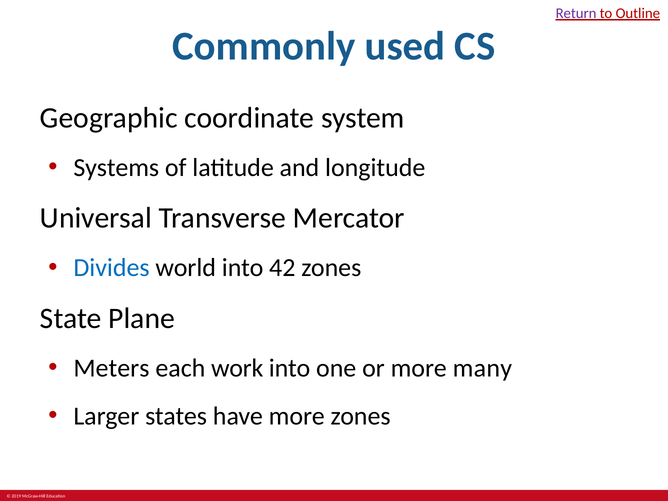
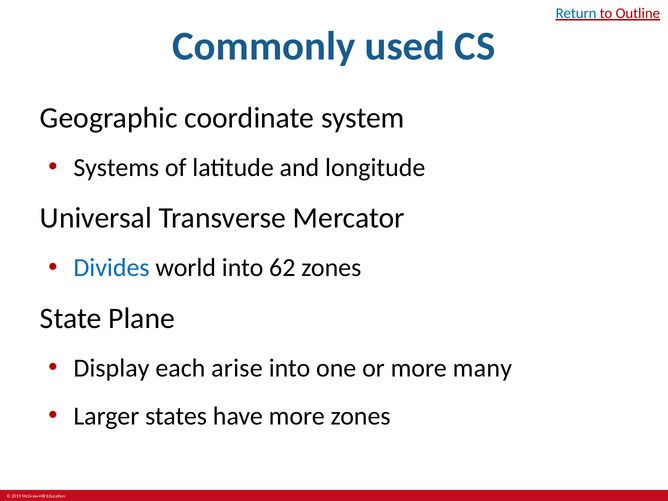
Return colour: purple -> blue
42: 42 -> 62
Meters: Meters -> Display
work: work -> arise
